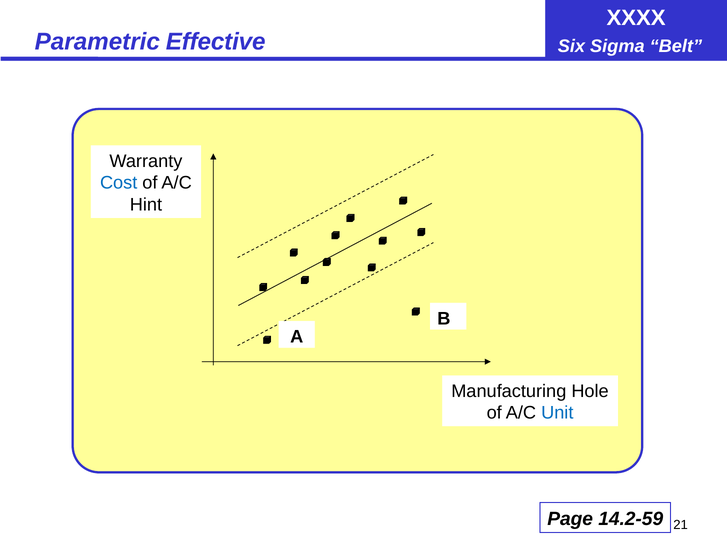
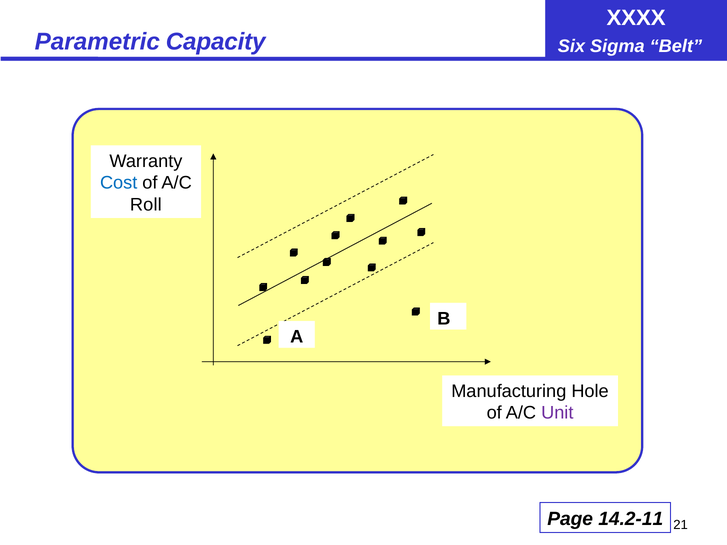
Effective: Effective -> Capacity
Hint: Hint -> Roll
Unit colour: blue -> purple
14.2-59: 14.2-59 -> 14.2-11
